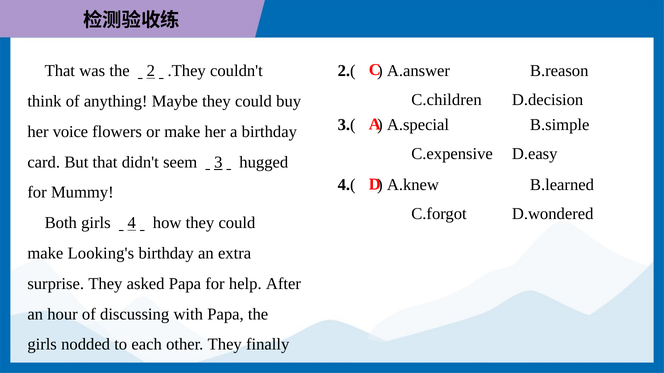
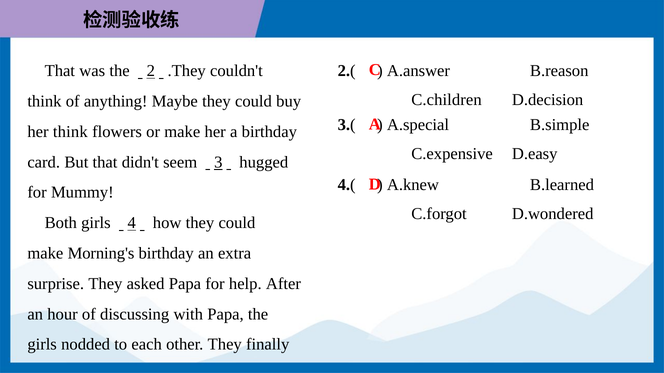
her voice: voice -> think
Looking's: Looking's -> Morning's
